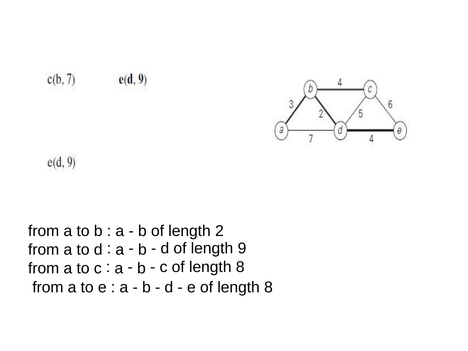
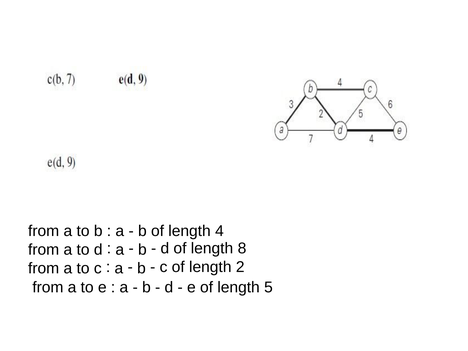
2: 2 -> 4
9: 9 -> 8
c of length 8: 8 -> 2
e of length 8: 8 -> 5
